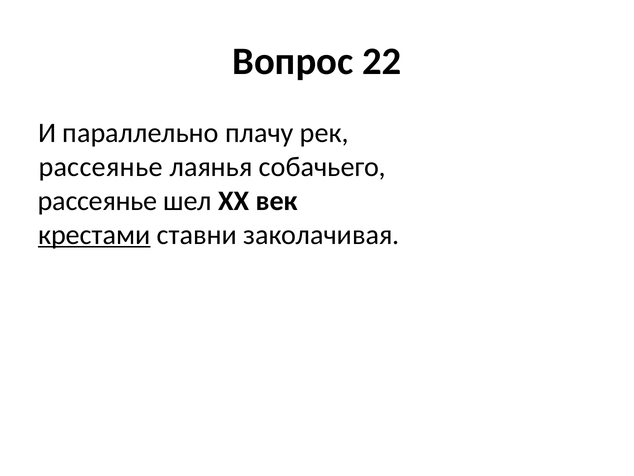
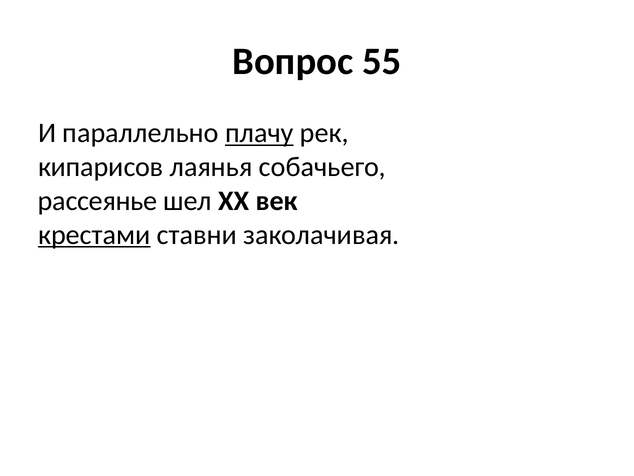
22: 22 -> 55
плачу underline: none -> present
рассеянье at (101, 167): рассеянье -> кипарисов
